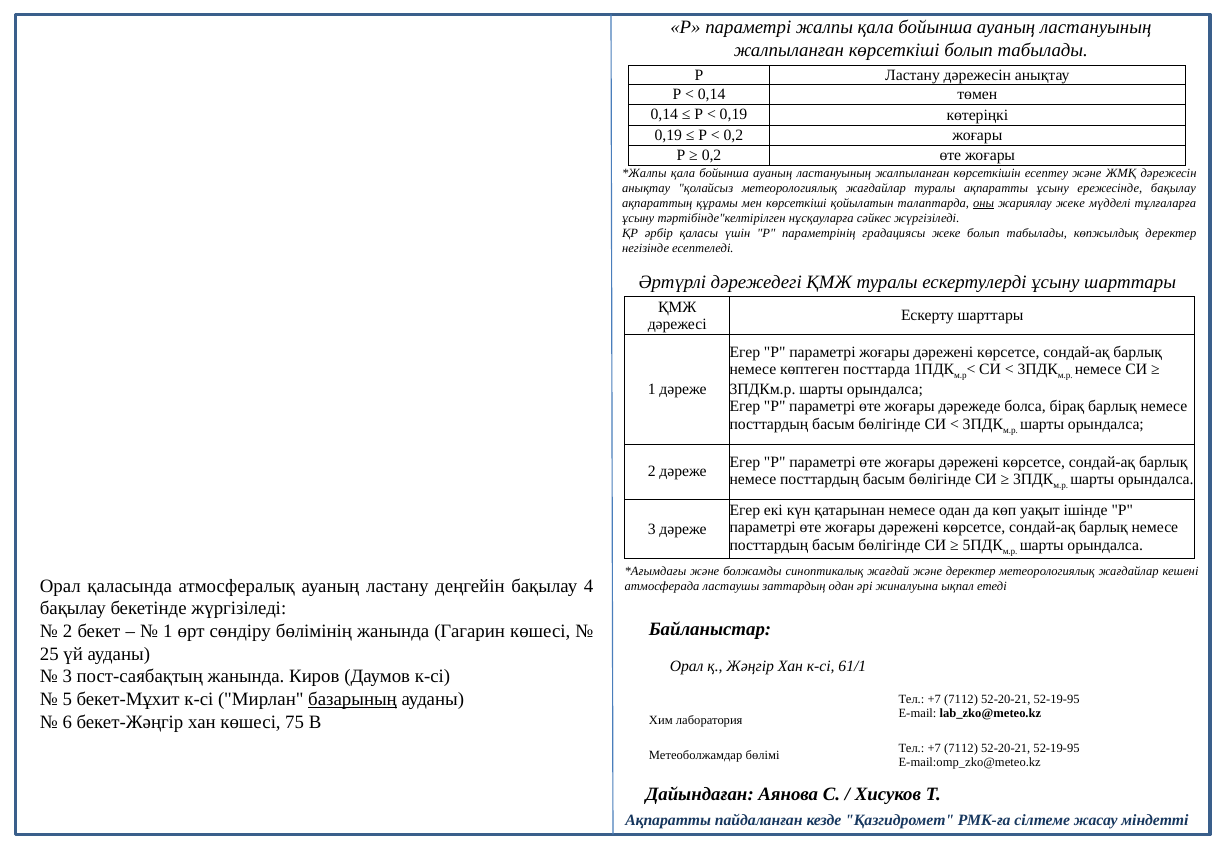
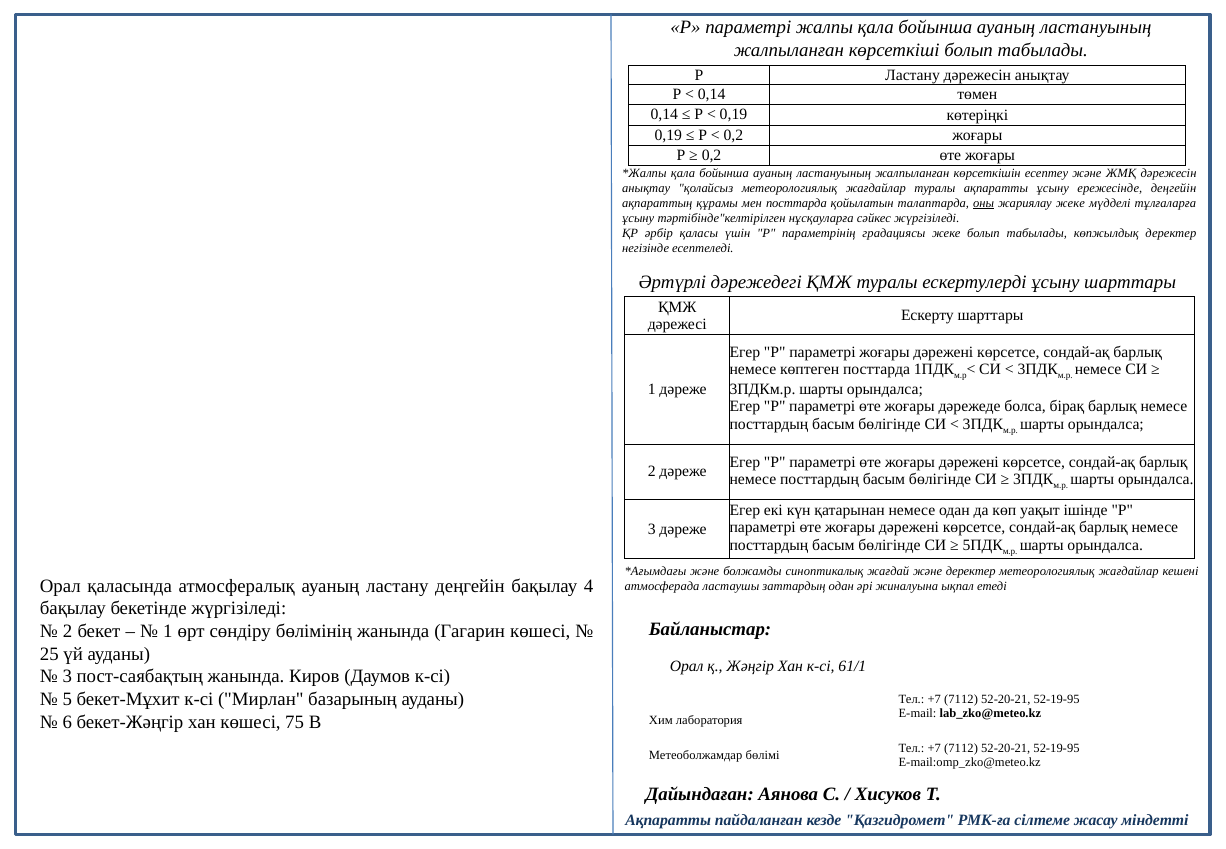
ережесінде бақылау: бақылау -> деңгейін
мен көрсеткіші: көрсеткіші -> посттарда
базарының underline: present -> none
